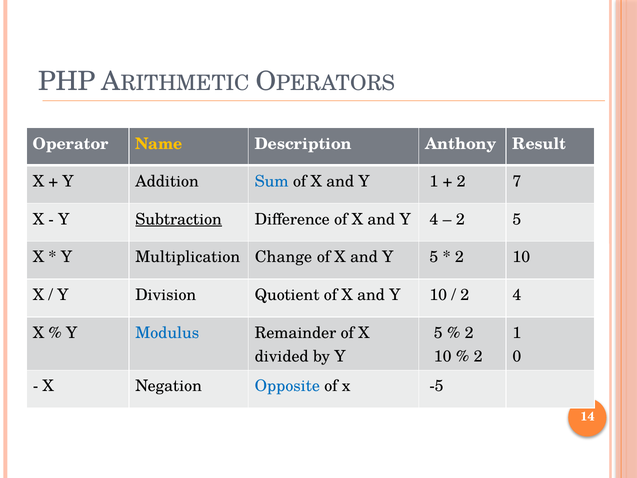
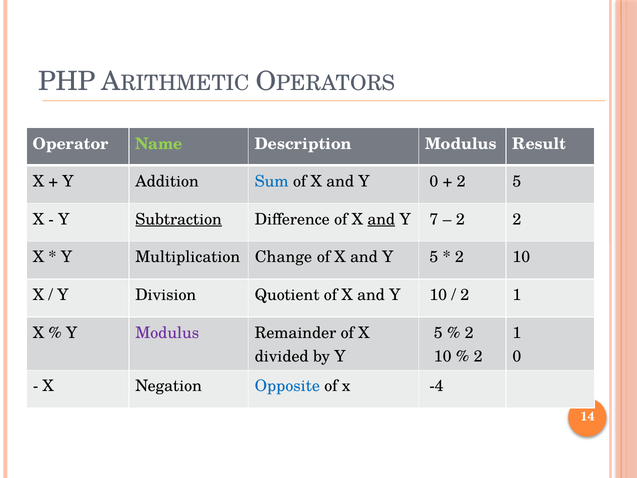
Name colour: yellow -> light green
Description Anthony: Anthony -> Modulus
Y 1: 1 -> 0
2 7: 7 -> 5
and at (381, 219) underline: none -> present
Y 4: 4 -> 7
2 5: 5 -> 2
4 at (517, 295): 4 -> 1
Modulus at (167, 333) colour: blue -> purple
-5: -5 -> -4
